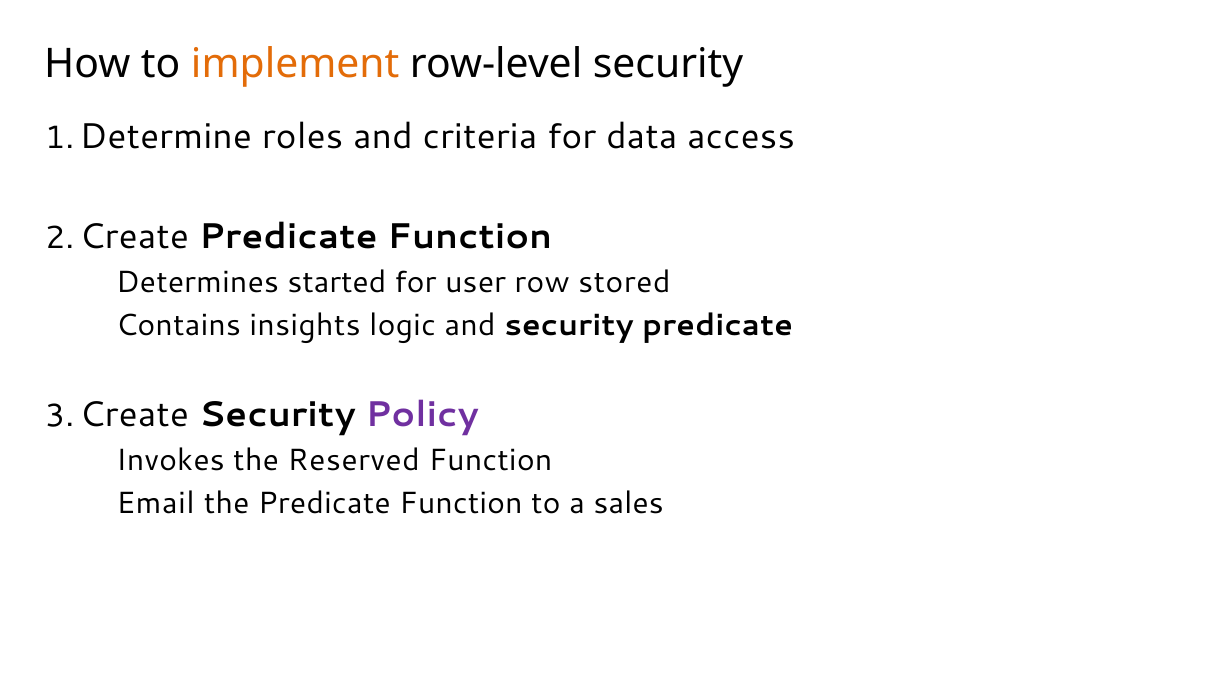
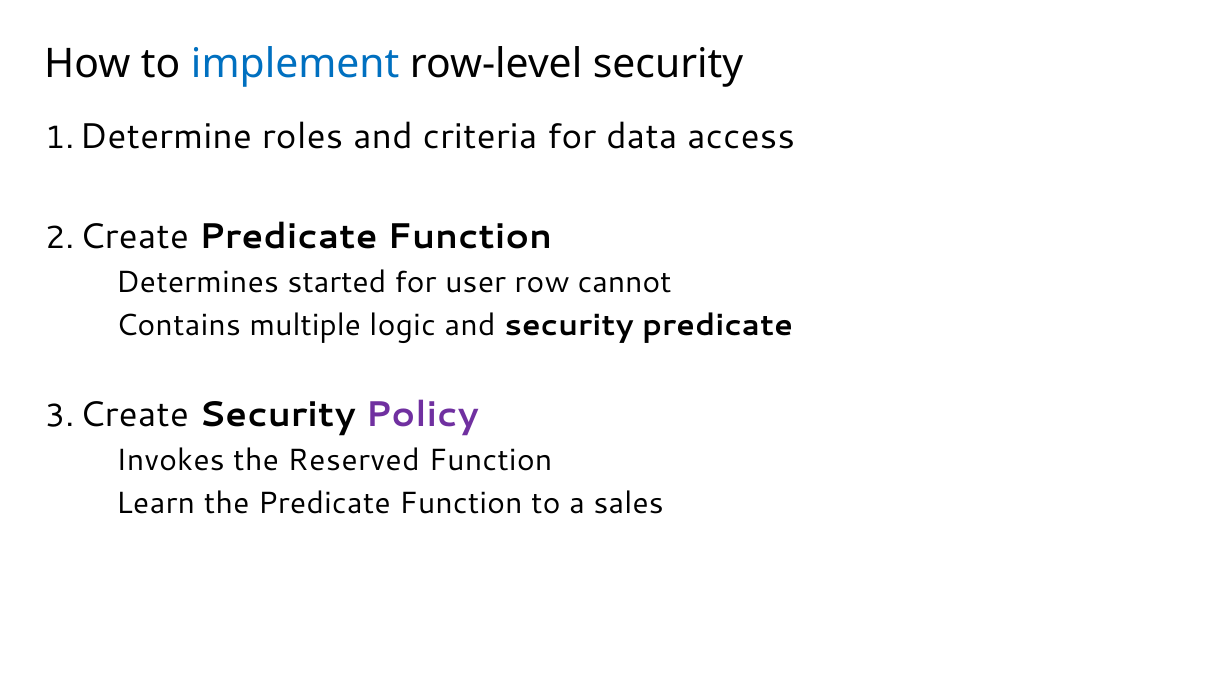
implement colour: orange -> blue
stored: stored -> cannot
insights: insights -> multiple
Email: Email -> Learn
